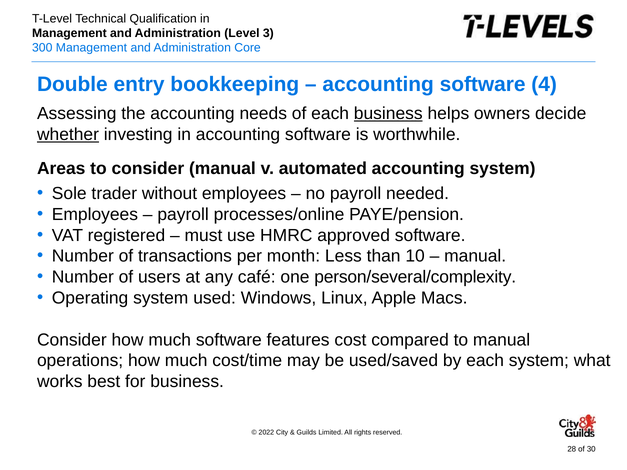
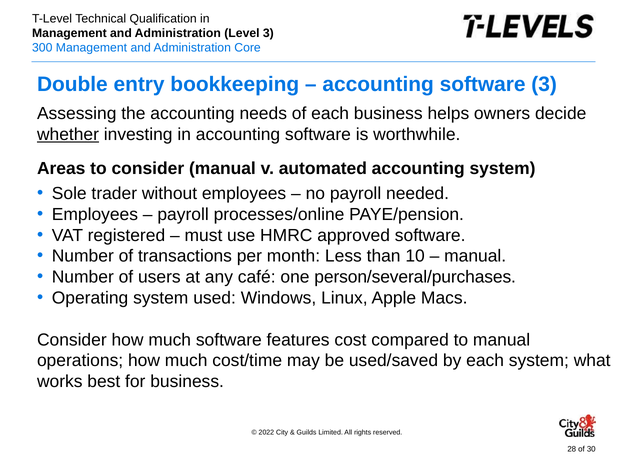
software 4: 4 -> 3
business at (388, 113) underline: present -> none
person/several/complexity: person/several/complexity -> person/several/purchases
